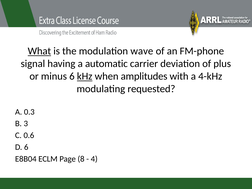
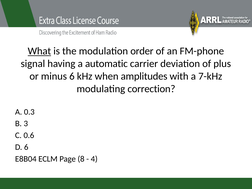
wave: wave -> order
kHz underline: present -> none
4-kHz: 4-kHz -> 7-kHz
requested: requested -> correction
